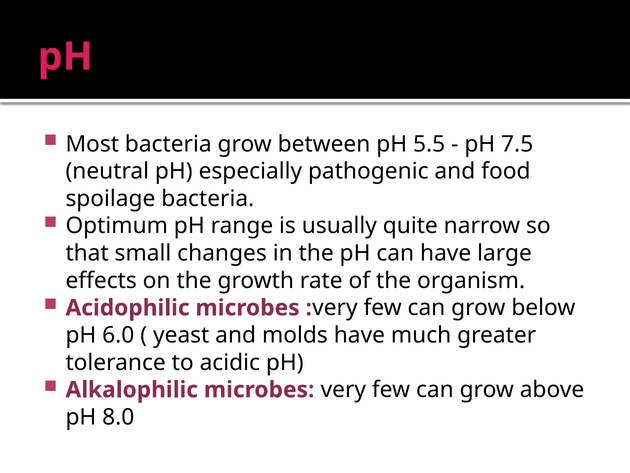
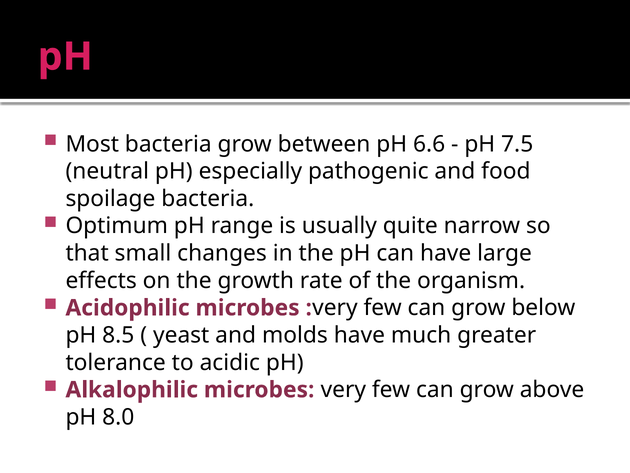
5.5: 5.5 -> 6.6
6.0: 6.0 -> 8.5
